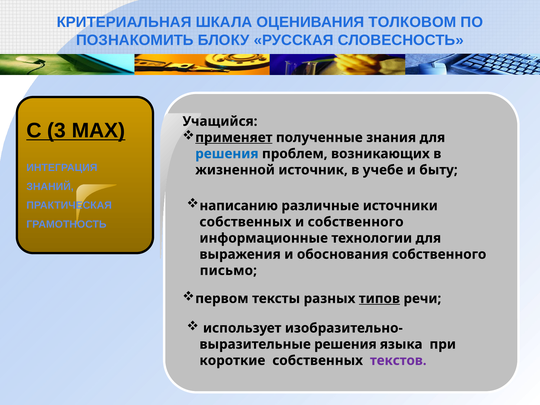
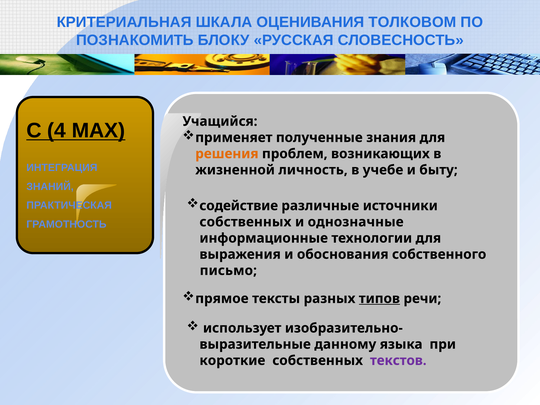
3: 3 -> 4
применяет underline: present -> none
решения at (227, 154) colour: blue -> orange
источник: источник -> личность
написанию: написанию -> содействие
и собственного: собственного -> однозначные
первом: первом -> прямое
решения at (345, 344): решения -> данному
